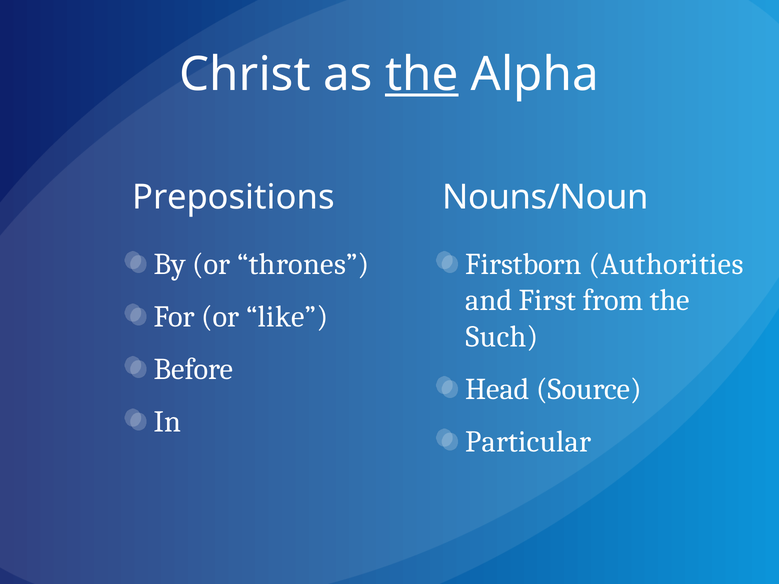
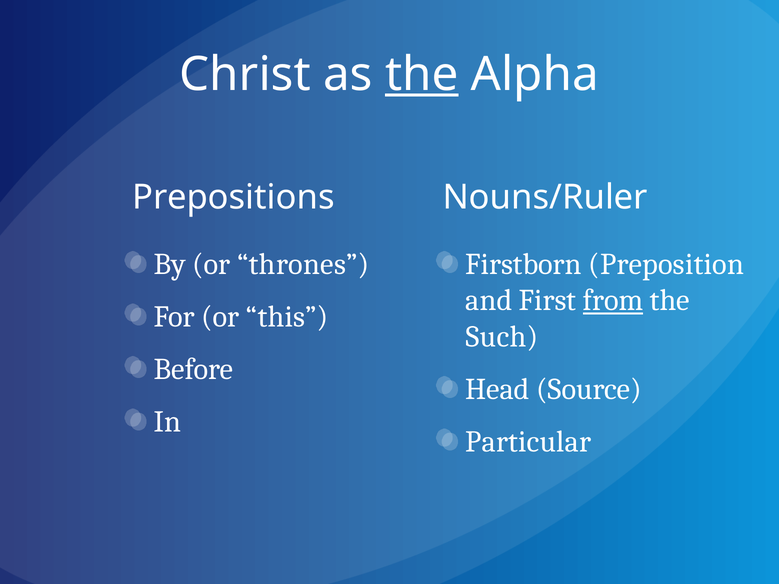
Nouns/Noun: Nouns/Noun -> Nouns/Ruler
Authorities: Authorities -> Preposition
from underline: none -> present
like: like -> this
